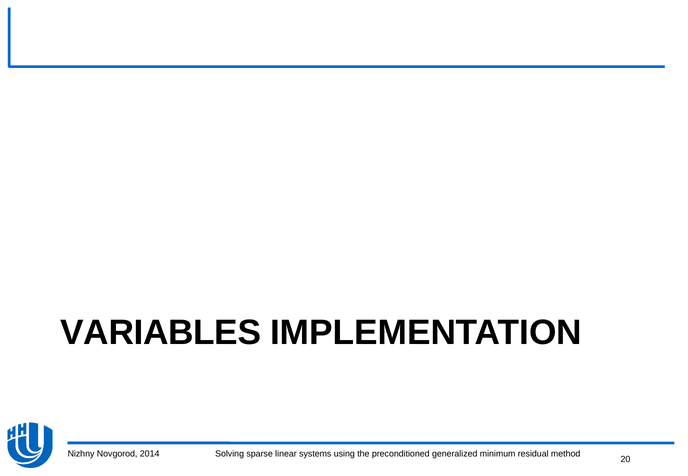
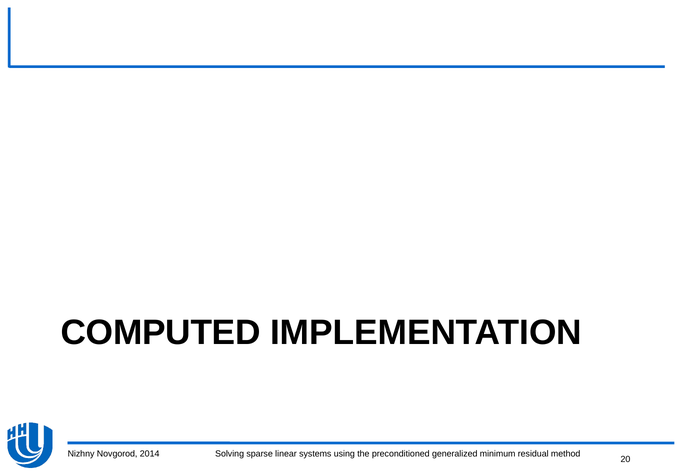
VARIABLES: VARIABLES -> COMPUTED
